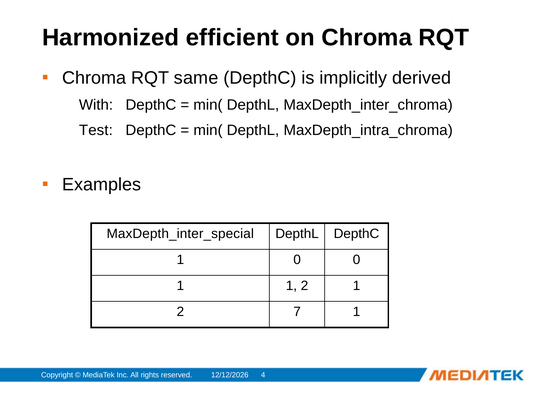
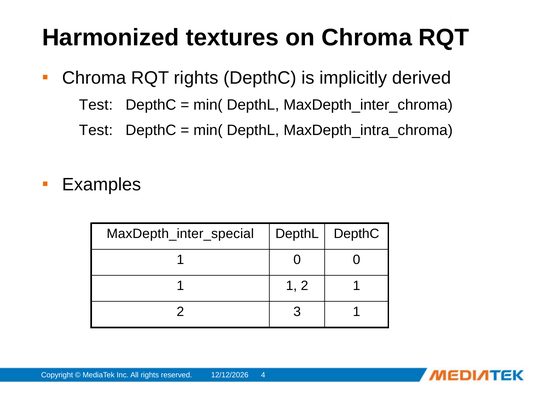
efficient: efficient -> textures
RQT same: same -> rights
With at (96, 105): With -> Test
7: 7 -> 3
